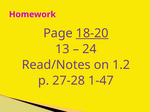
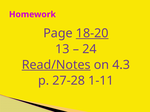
Read/Notes underline: none -> present
1.2: 1.2 -> 4.3
1-47: 1-47 -> 1-11
